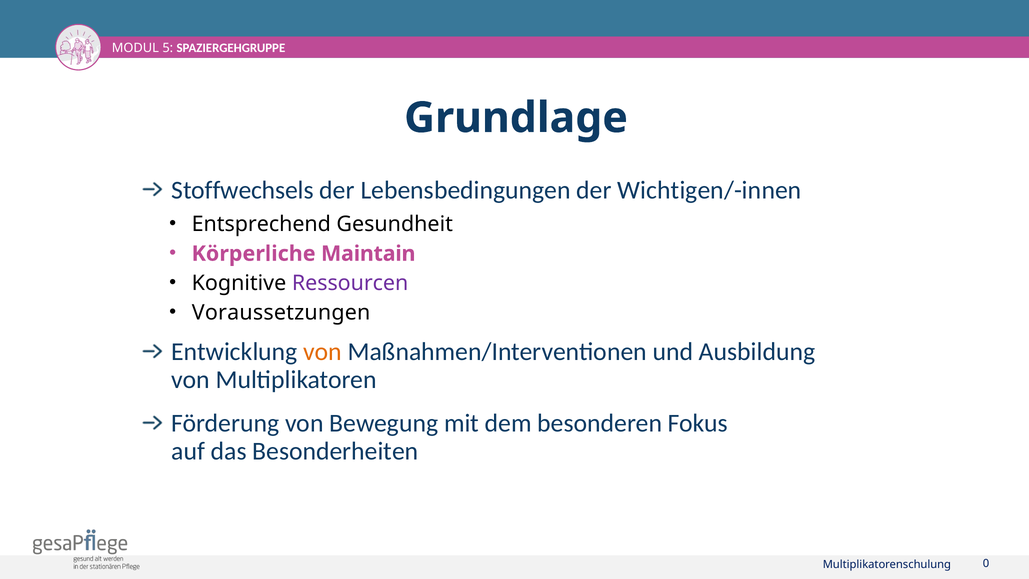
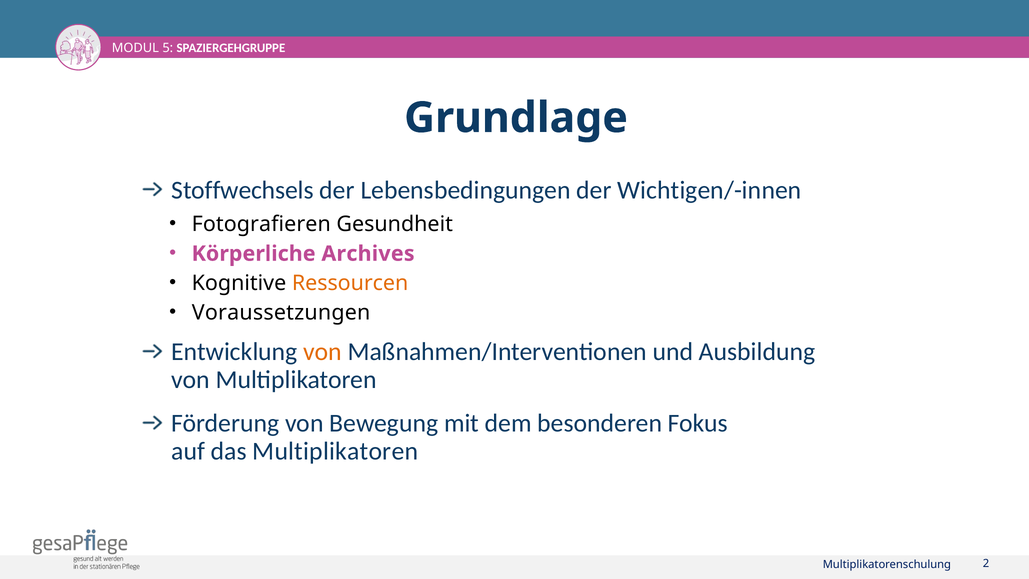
Entsprechend: Entsprechend -> Fotografieren
Maintain: Maintain -> Archives
Ressourcen colour: purple -> orange
das Besonderheiten: Besonderheiten -> Multiplikatoren
0: 0 -> 2
